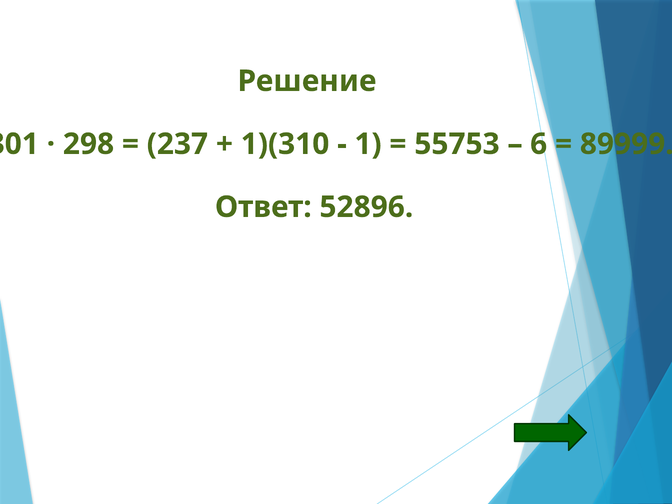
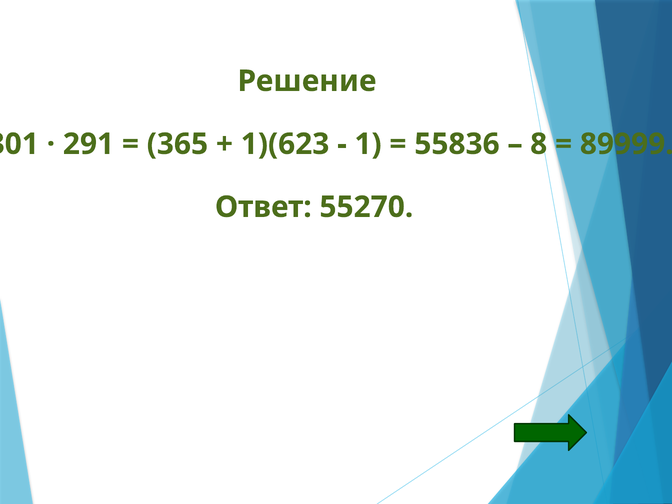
298: 298 -> 291
237: 237 -> 365
1)(310: 1)(310 -> 1)(623
55753: 55753 -> 55836
6: 6 -> 8
52896: 52896 -> 55270
